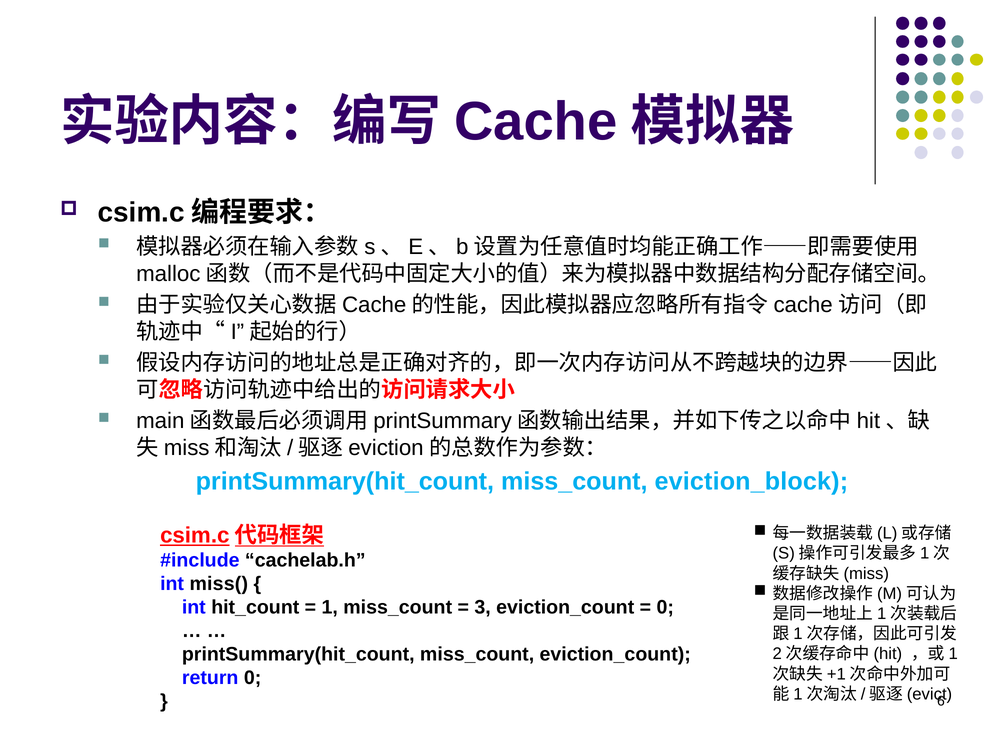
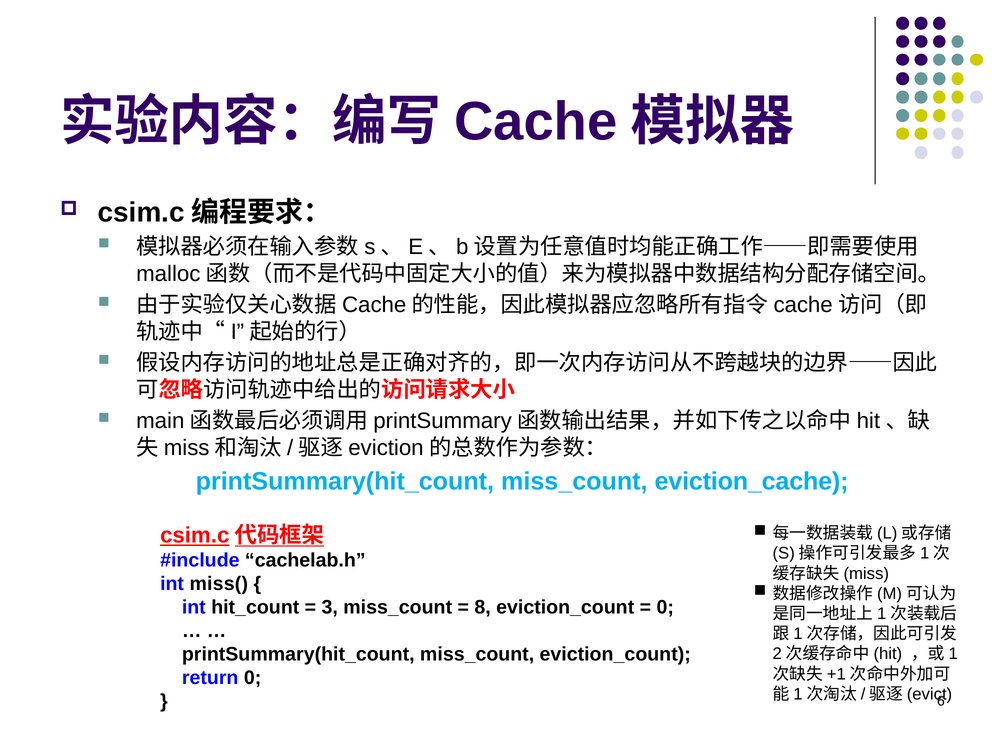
eviction_block: eviction_block -> eviction_cache
1: 1 -> 3
3: 3 -> 8
